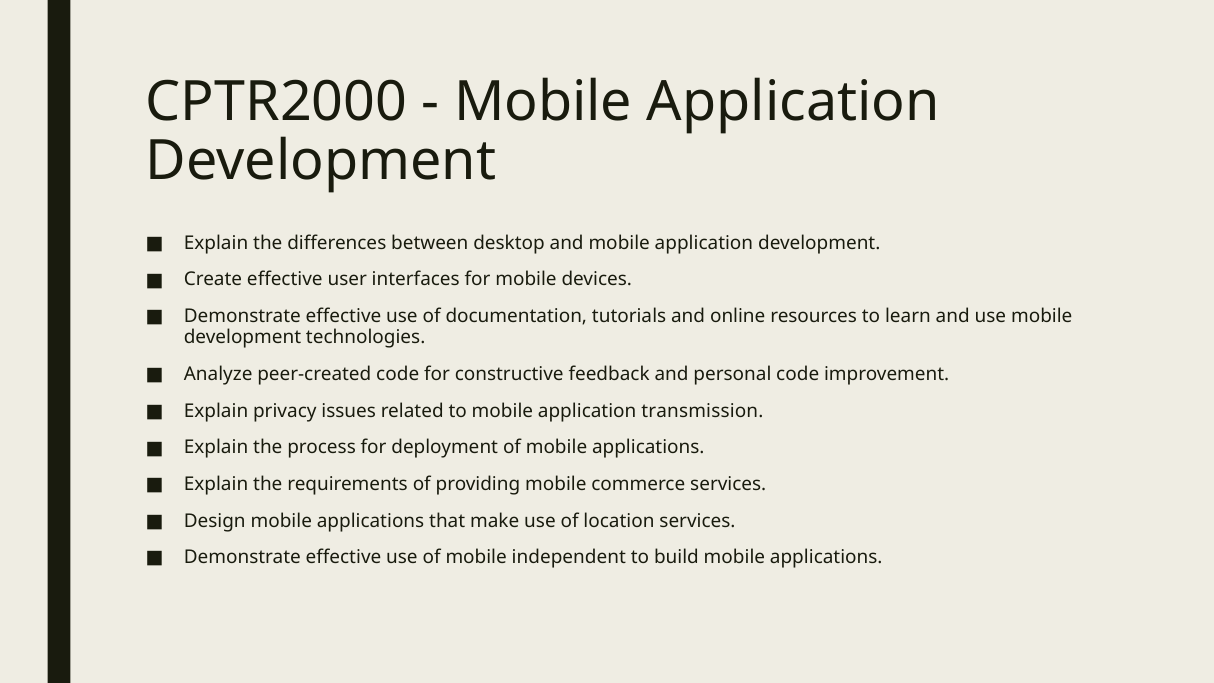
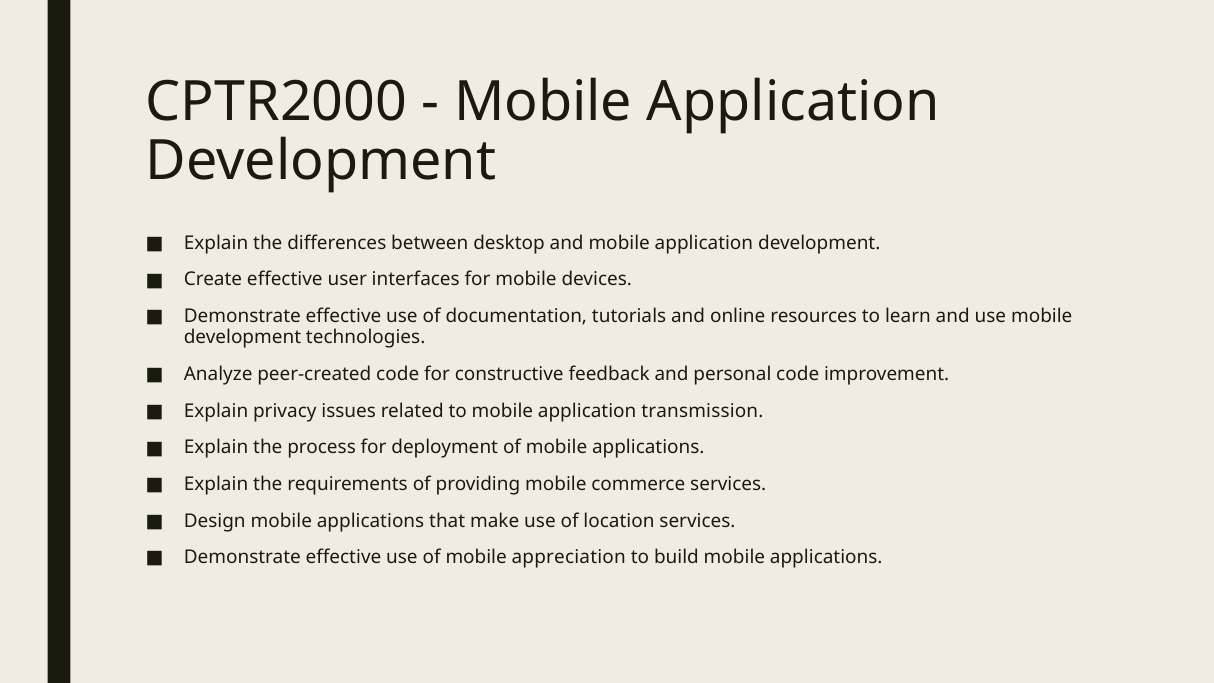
independent: independent -> appreciation
